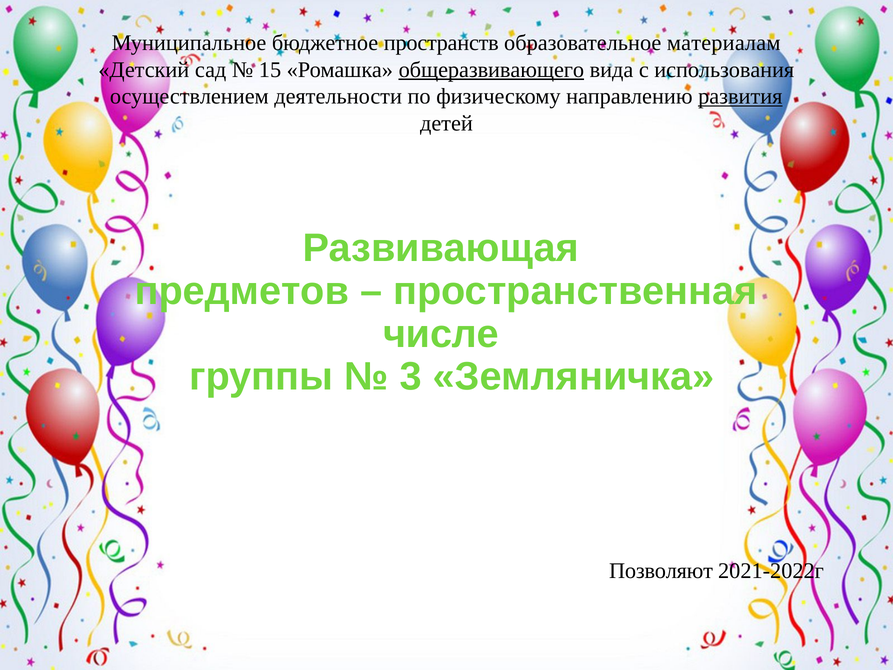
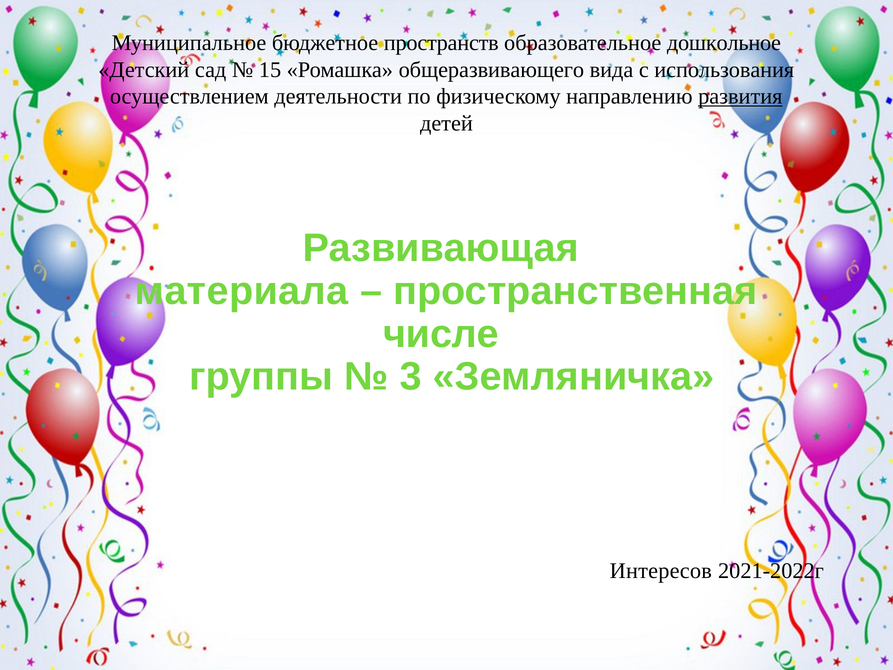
материалам: материалам -> дошкольное
общеразвивающего underline: present -> none
предметов: предметов -> материала
Позволяют: Позволяют -> Интересов
